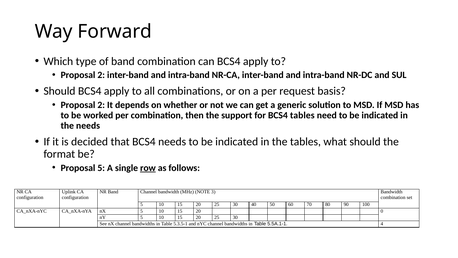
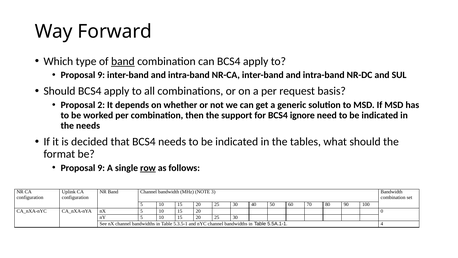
band at (123, 61) underline: none -> present
2 at (101, 75): 2 -> 9
BCS4 tables: tables -> ignore
5 at (101, 168): 5 -> 9
